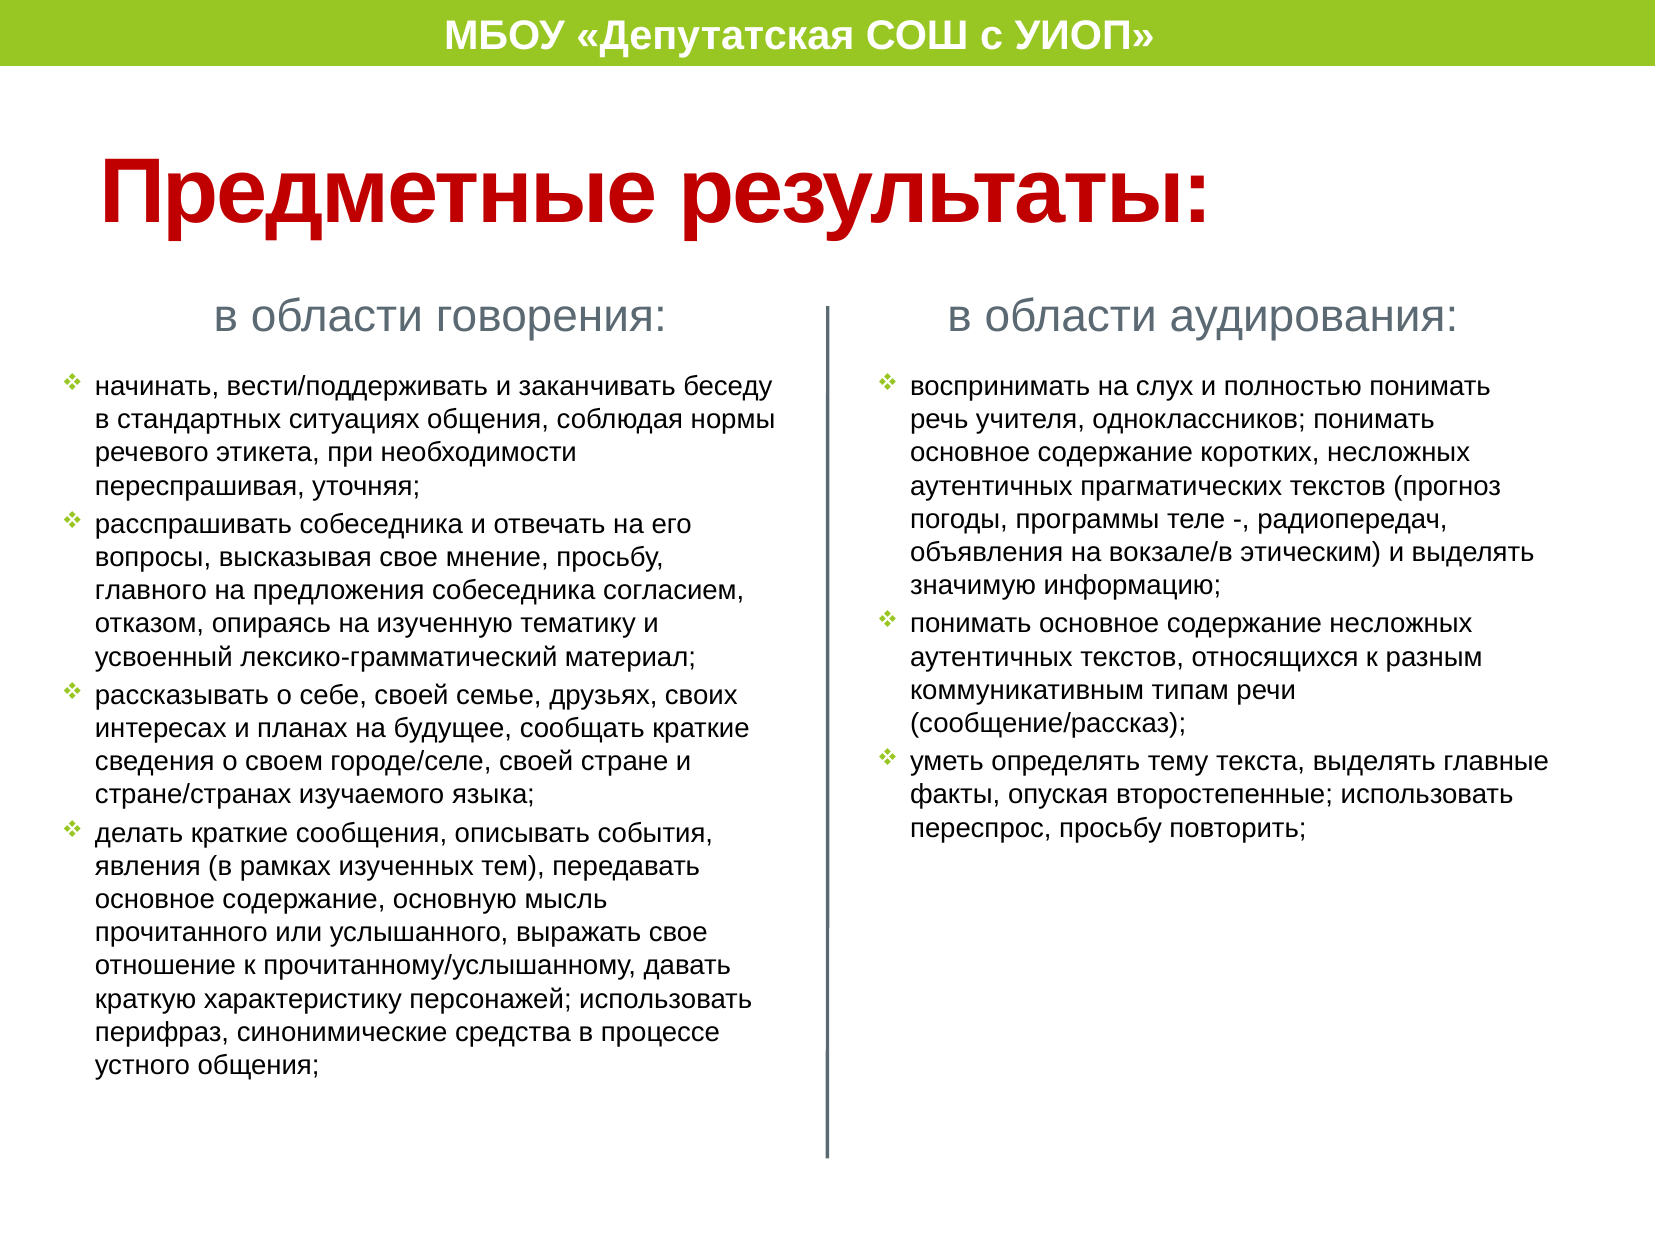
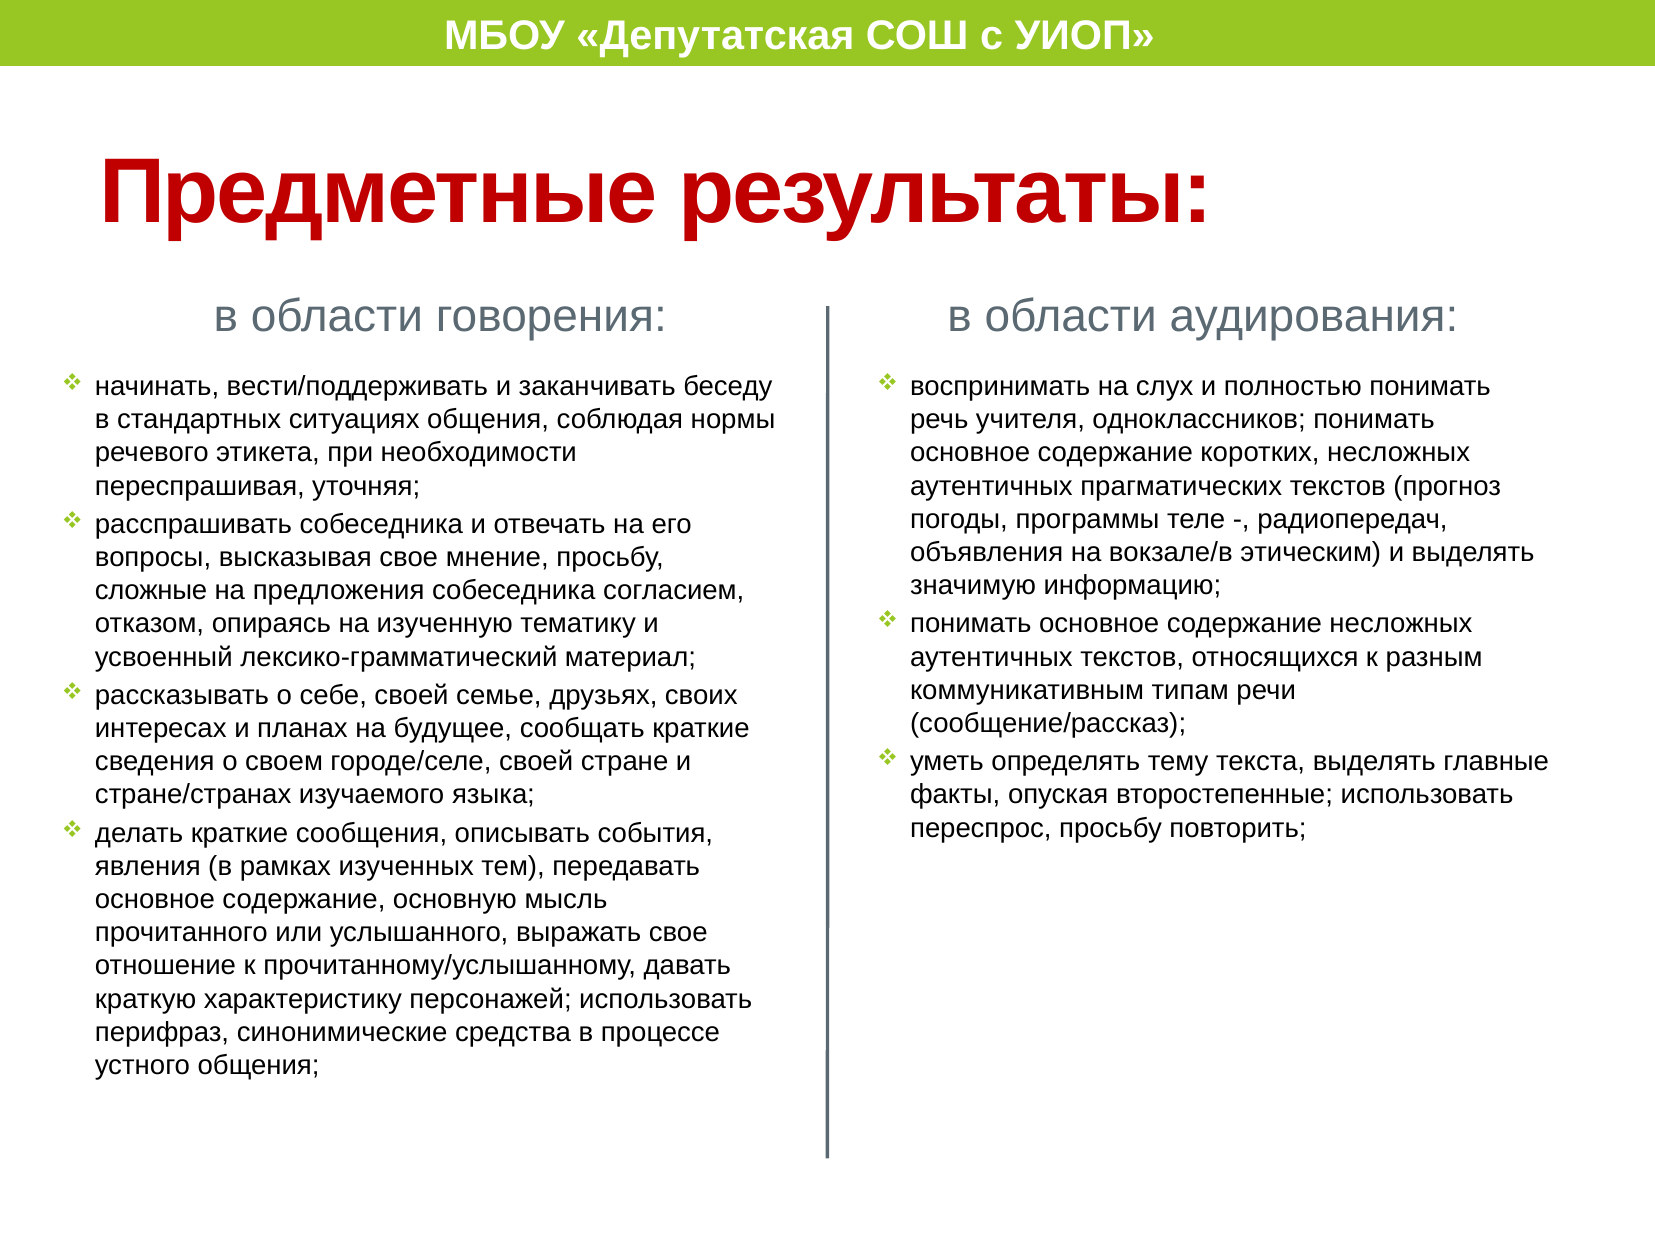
главного: главного -> сложные
